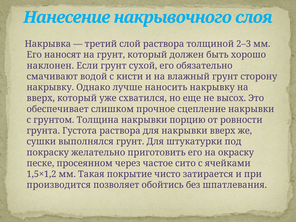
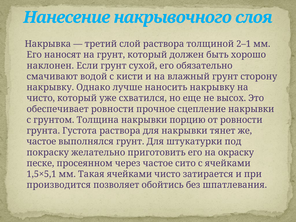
2–3: 2–3 -> 2–1
вверх at (41, 98): вверх -> чисто
обеспечивает слишком: слишком -> ровности
накрывки вверх: вверх -> тянет
сушки at (41, 142): сушки -> частое
1,5×1,2: 1,5×1,2 -> 1,5×5,1
Такая покрытие: покрытие -> ячейками
